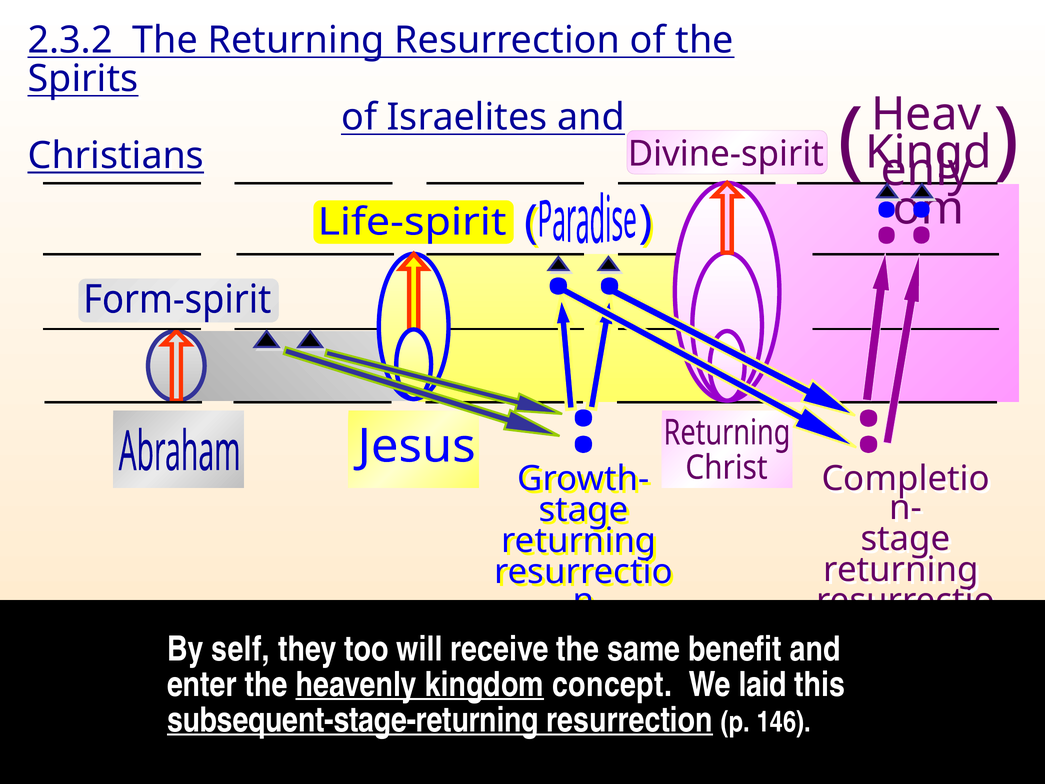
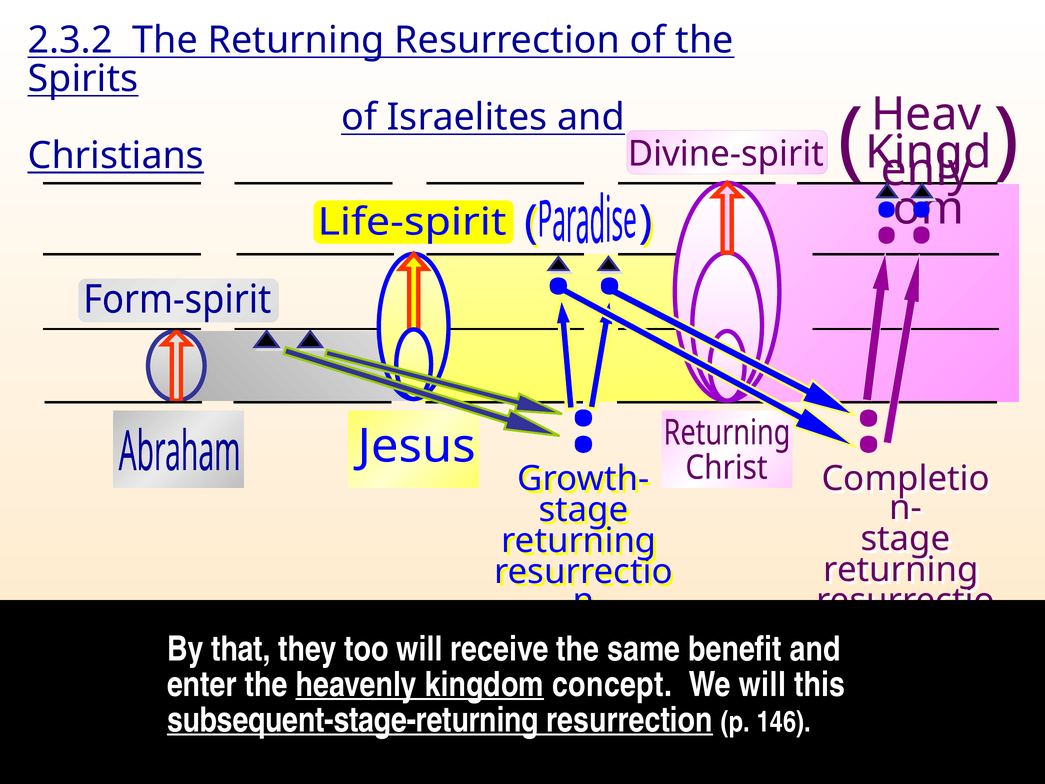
self: self -> that
We laid: laid -> will
